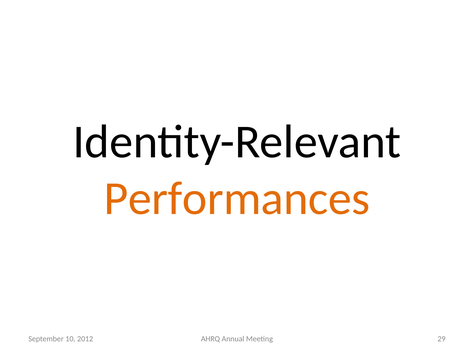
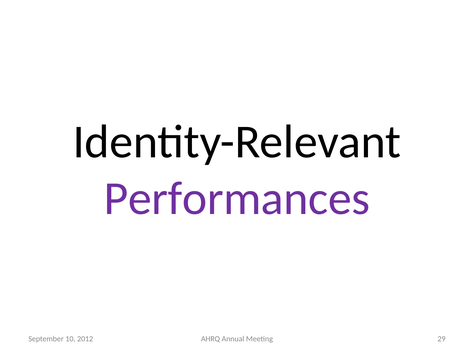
Performances colour: orange -> purple
